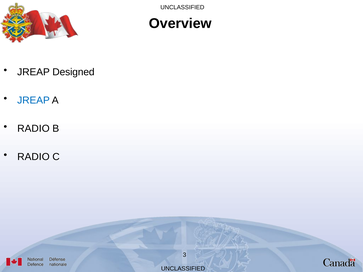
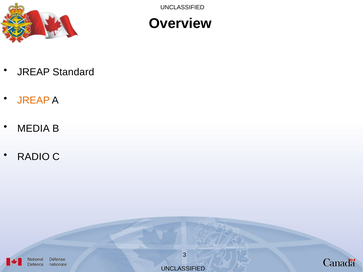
Designed: Designed -> Standard
JREAP at (33, 100) colour: blue -> orange
RADIO at (33, 129): RADIO -> MEDIA
